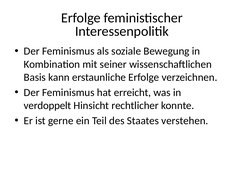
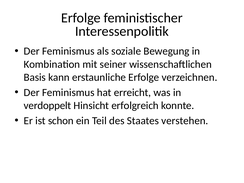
rechtlicher: rechtlicher -> erfolgreich
gerne: gerne -> schon
